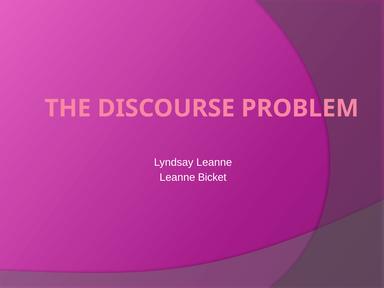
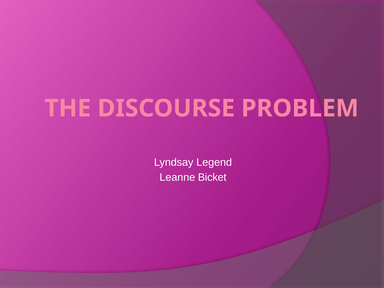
Lyndsay Leanne: Leanne -> Legend
